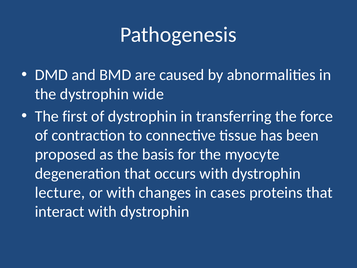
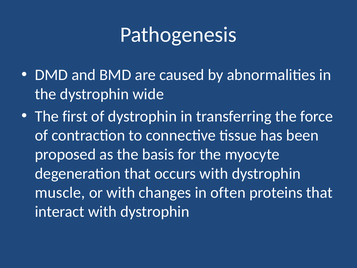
lecture: lecture -> muscle
cases: cases -> often
